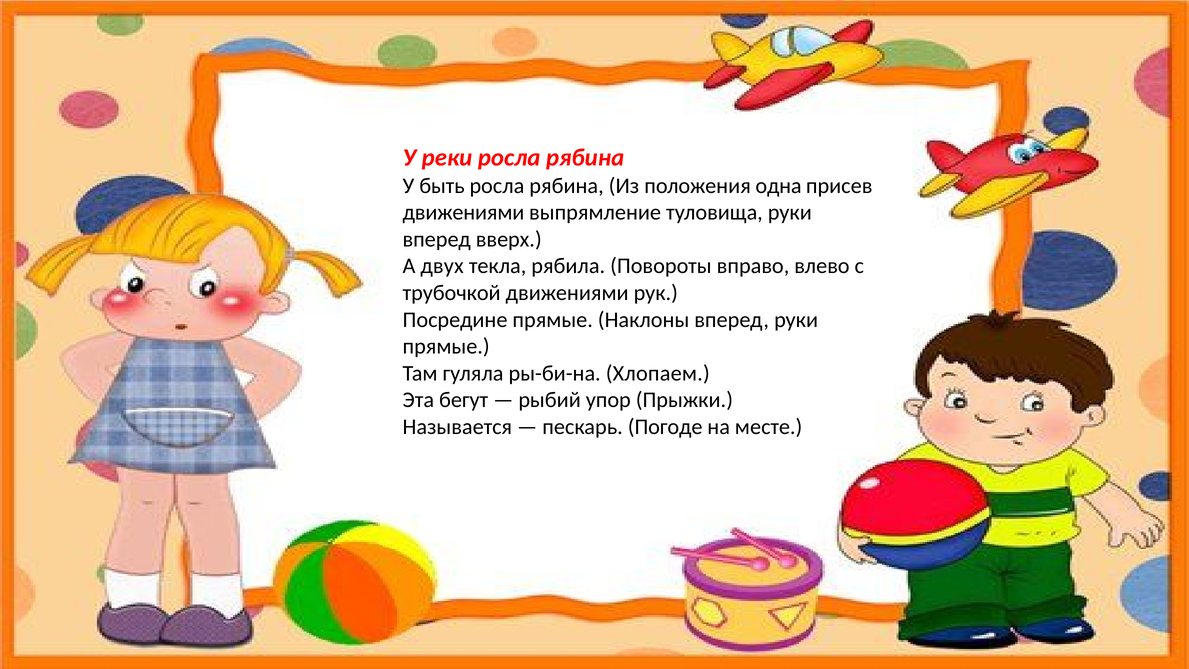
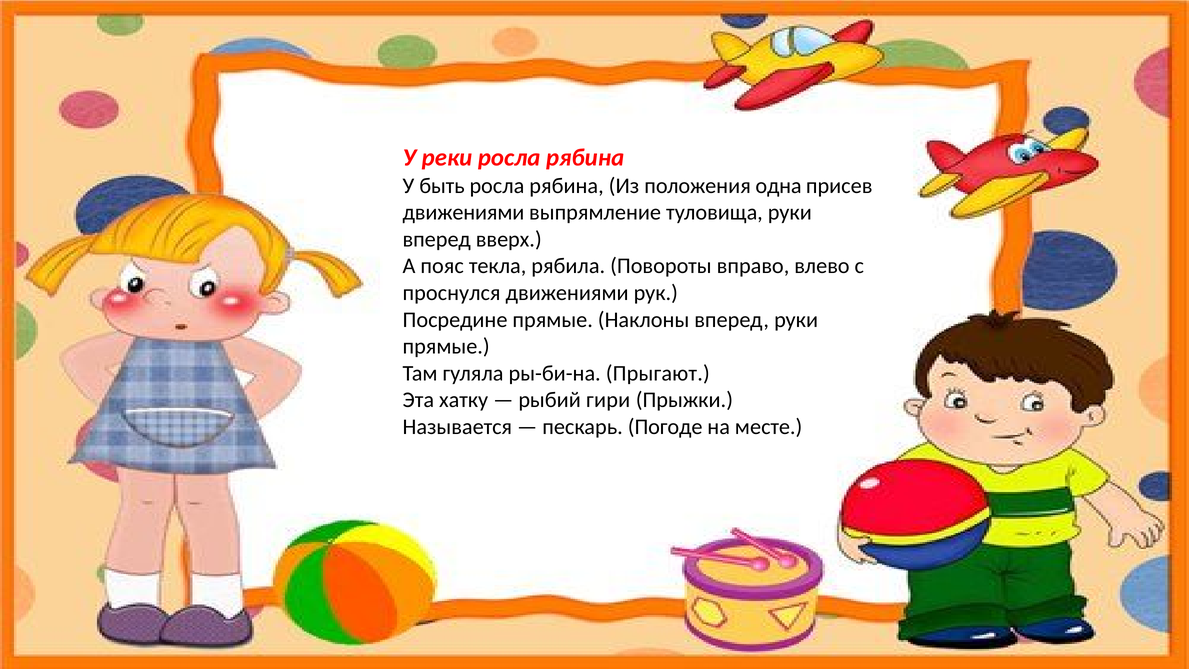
двух: двух -> пояс
трубочкой: трубочкой -> проснулся
Хлопаем: Хлопаем -> Прыгают
бегут: бегут -> хатку
упор: упор -> гири
